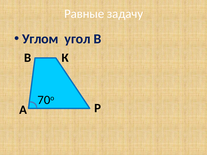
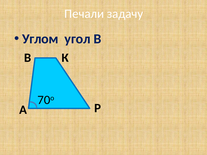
Равные: Равные -> Печали
